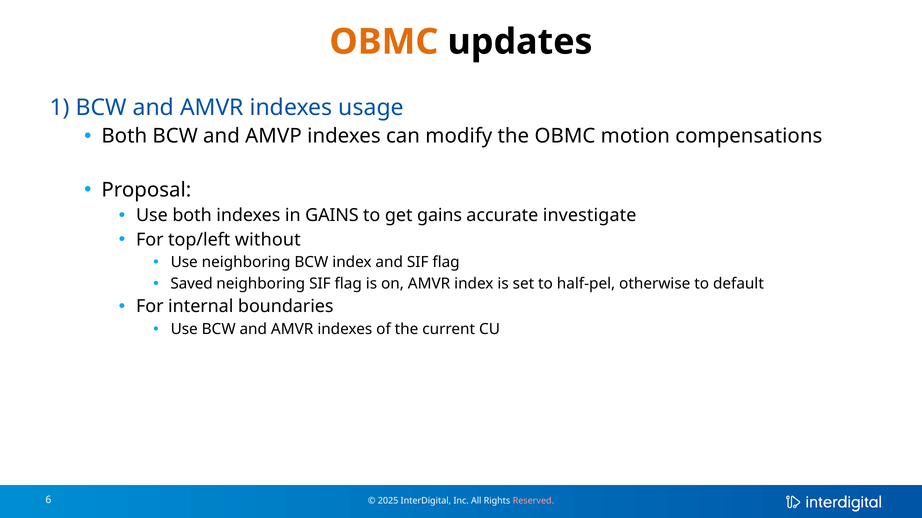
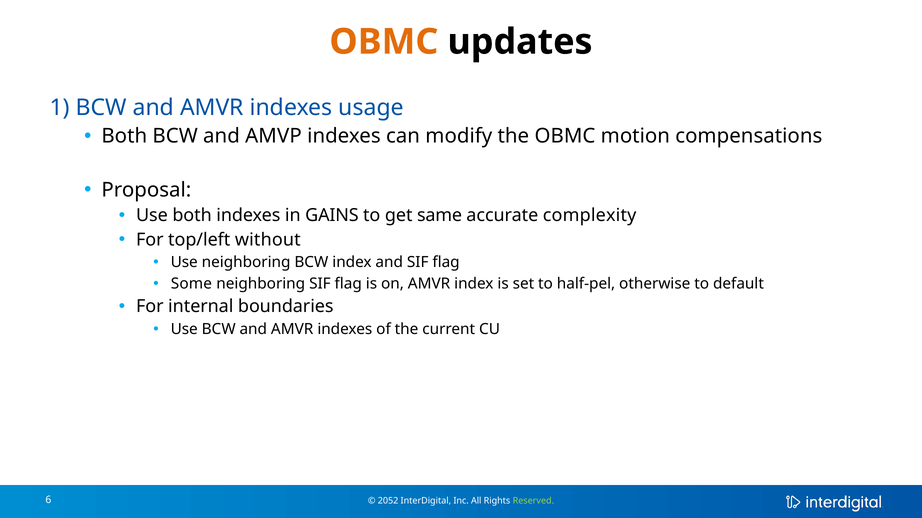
get gains: gains -> same
investigate: investigate -> complexity
Saved: Saved -> Some
2025: 2025 -> 2052
Reserved colour: pink -> light green
